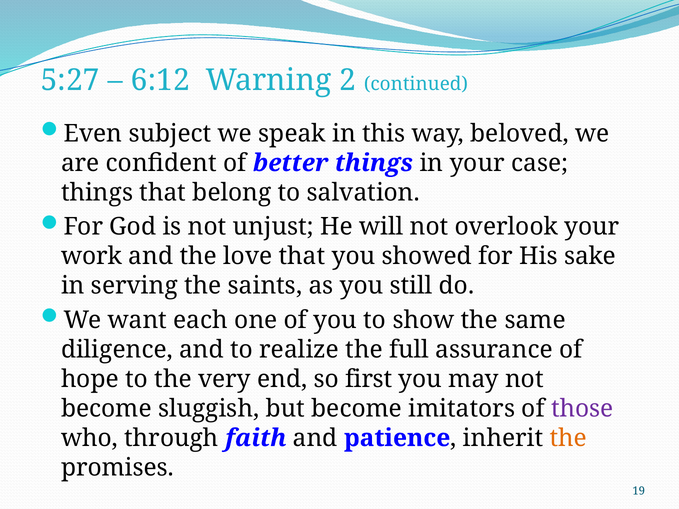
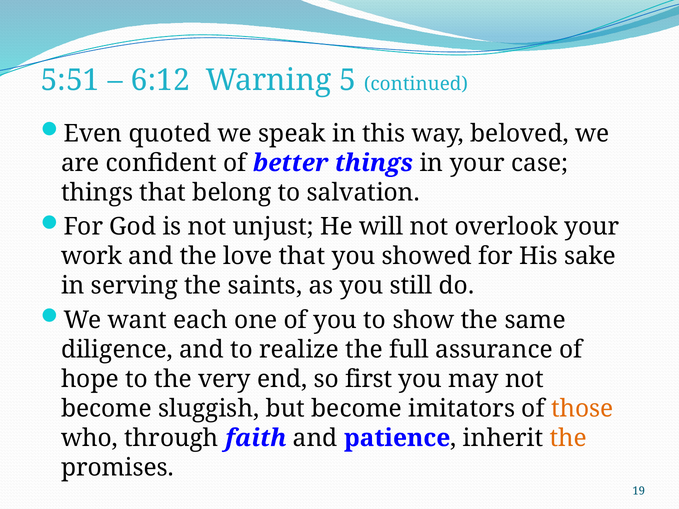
5:27: 5:27 -> 5:51
2: 2 -> 5
subject: subject -> quoted
those colour: purple -> orange
